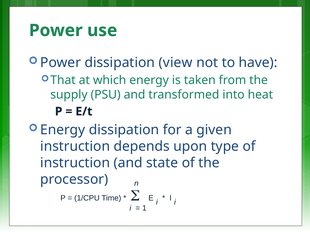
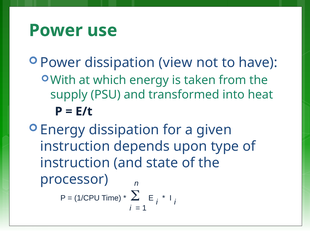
That: That -> With
